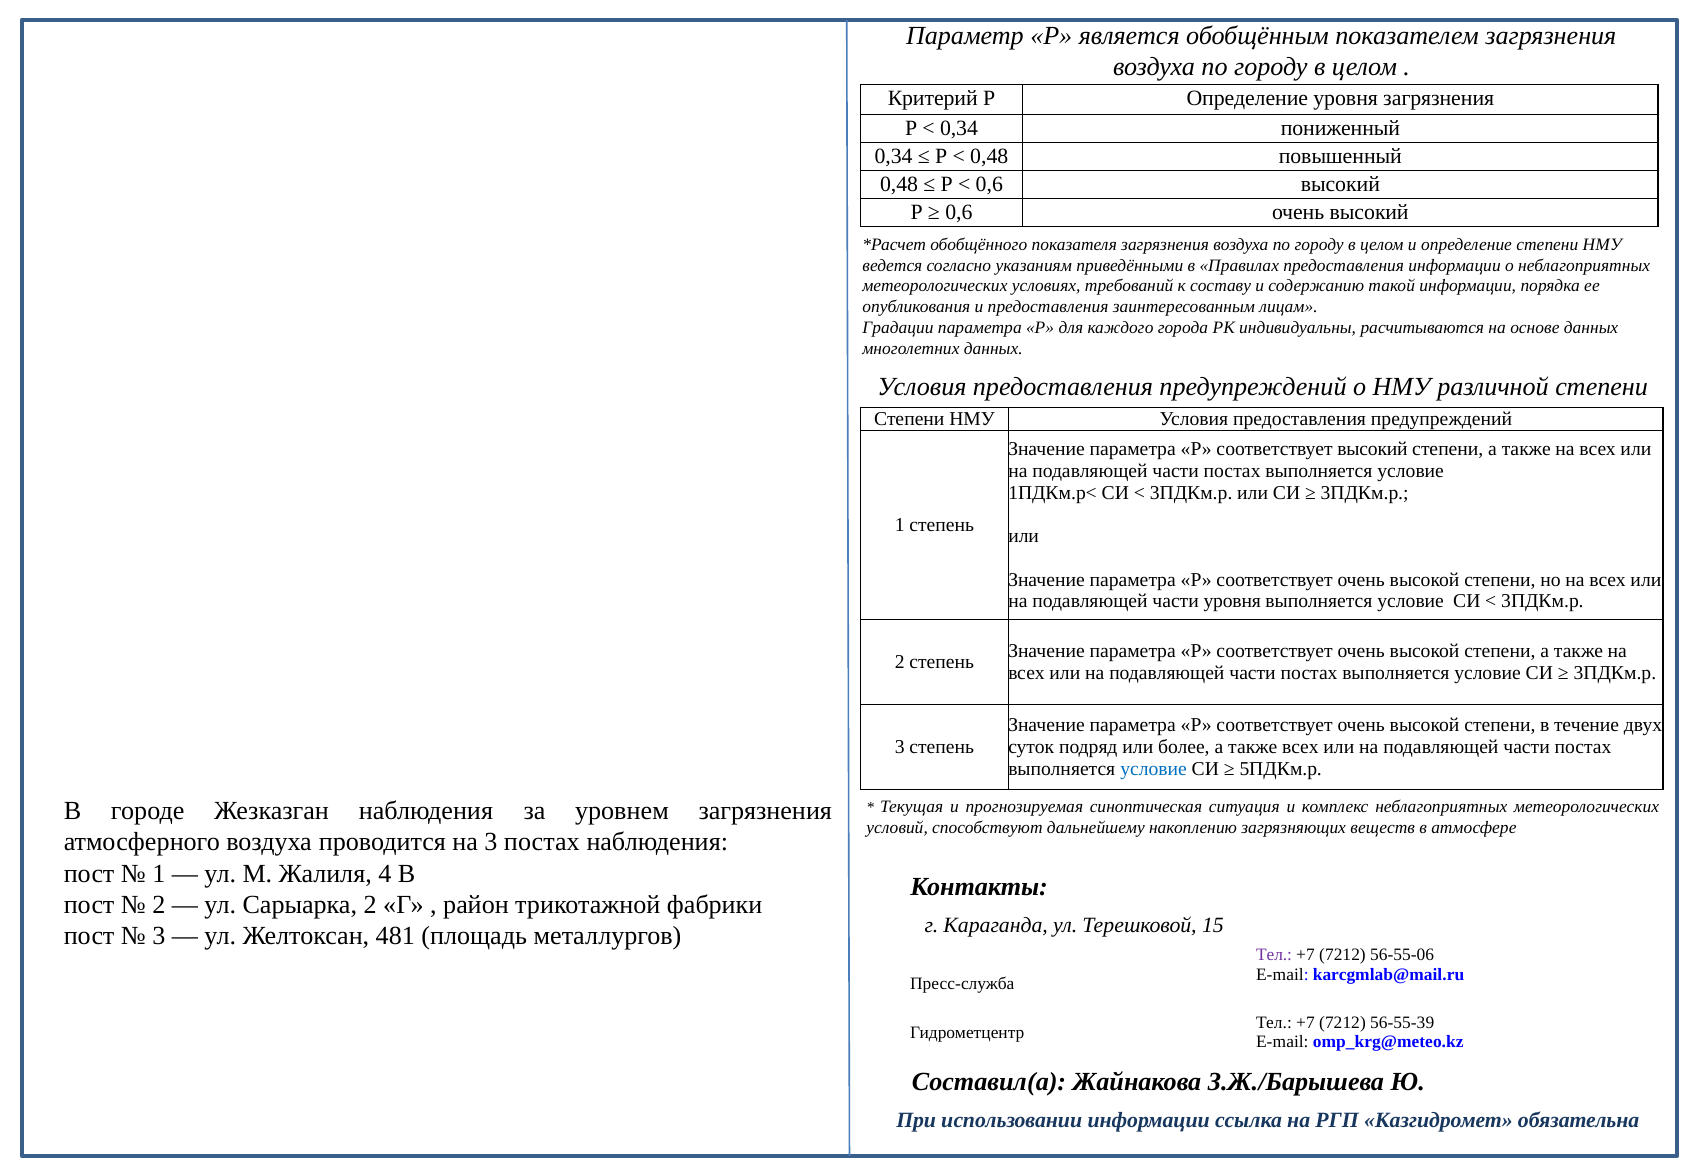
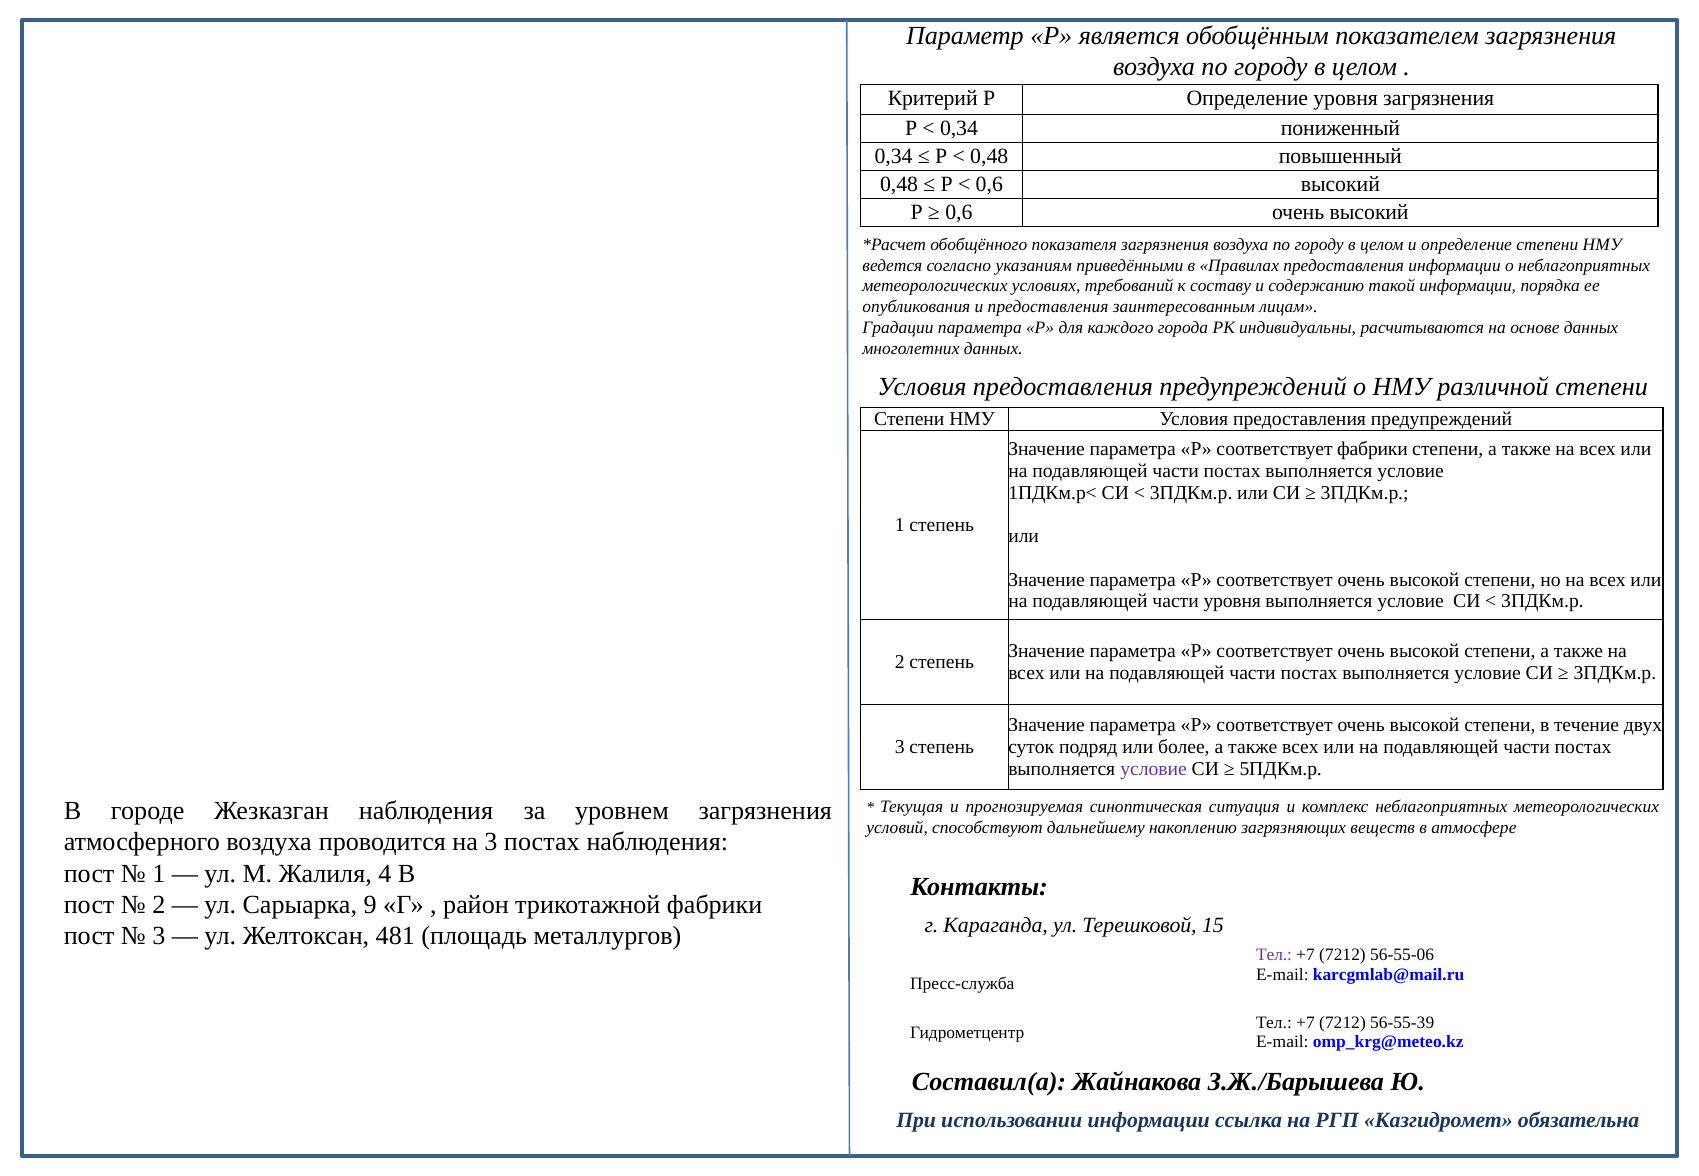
соответствует высокий: высокий -> фабрики
условие at (1154, 769) colour: blue -> purple
Сарыарка 2: 2 -> 9
